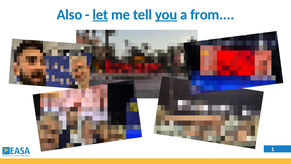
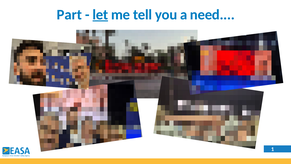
Also: Also -> Part
you underline: present -> none
from: from -> need
